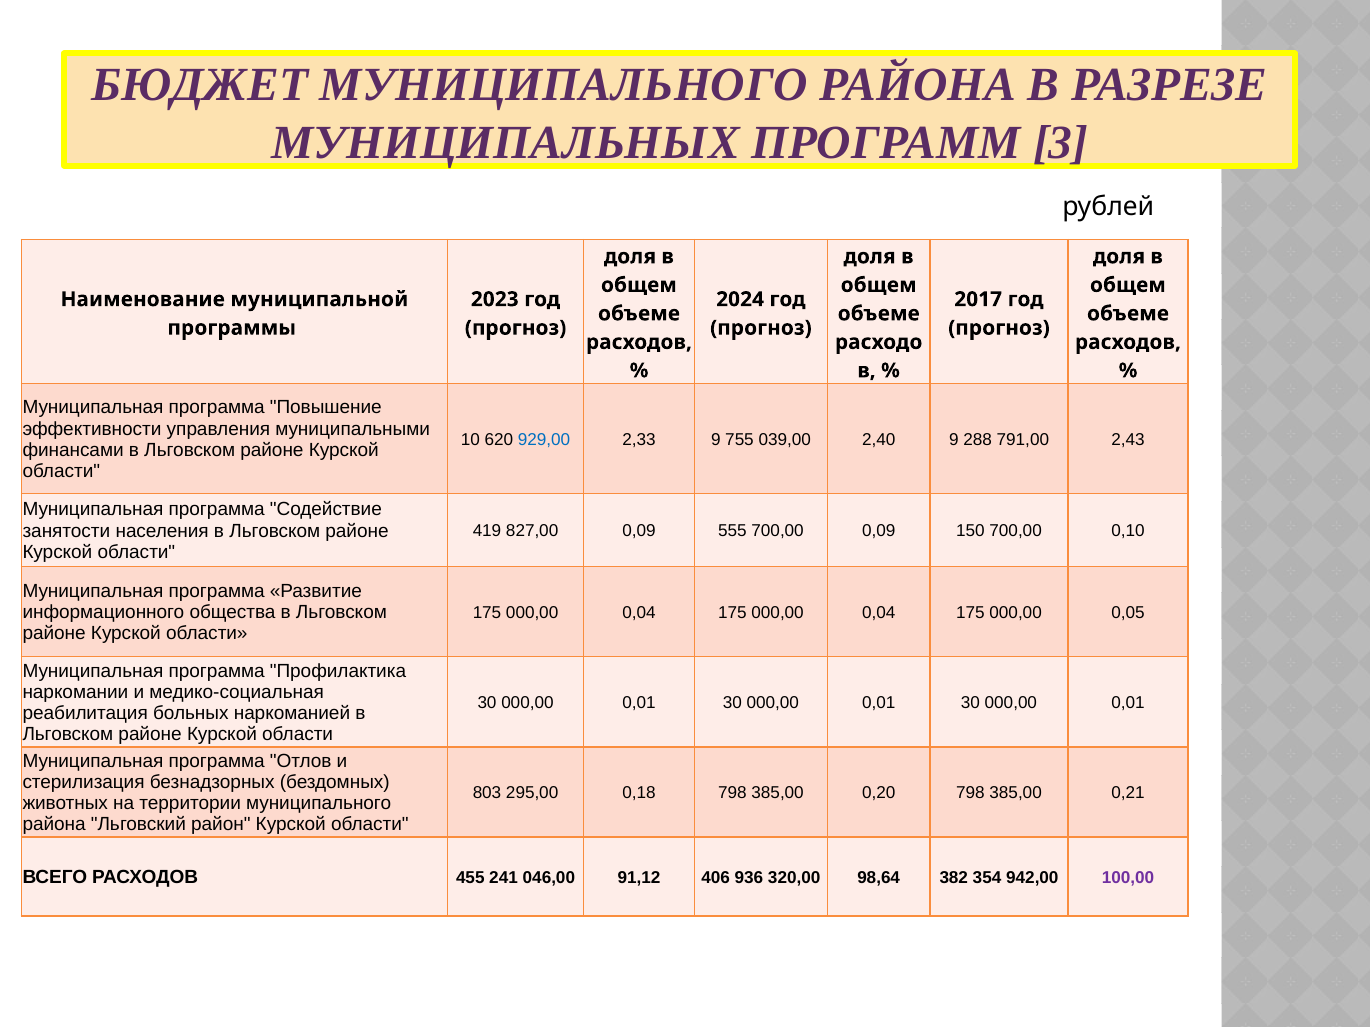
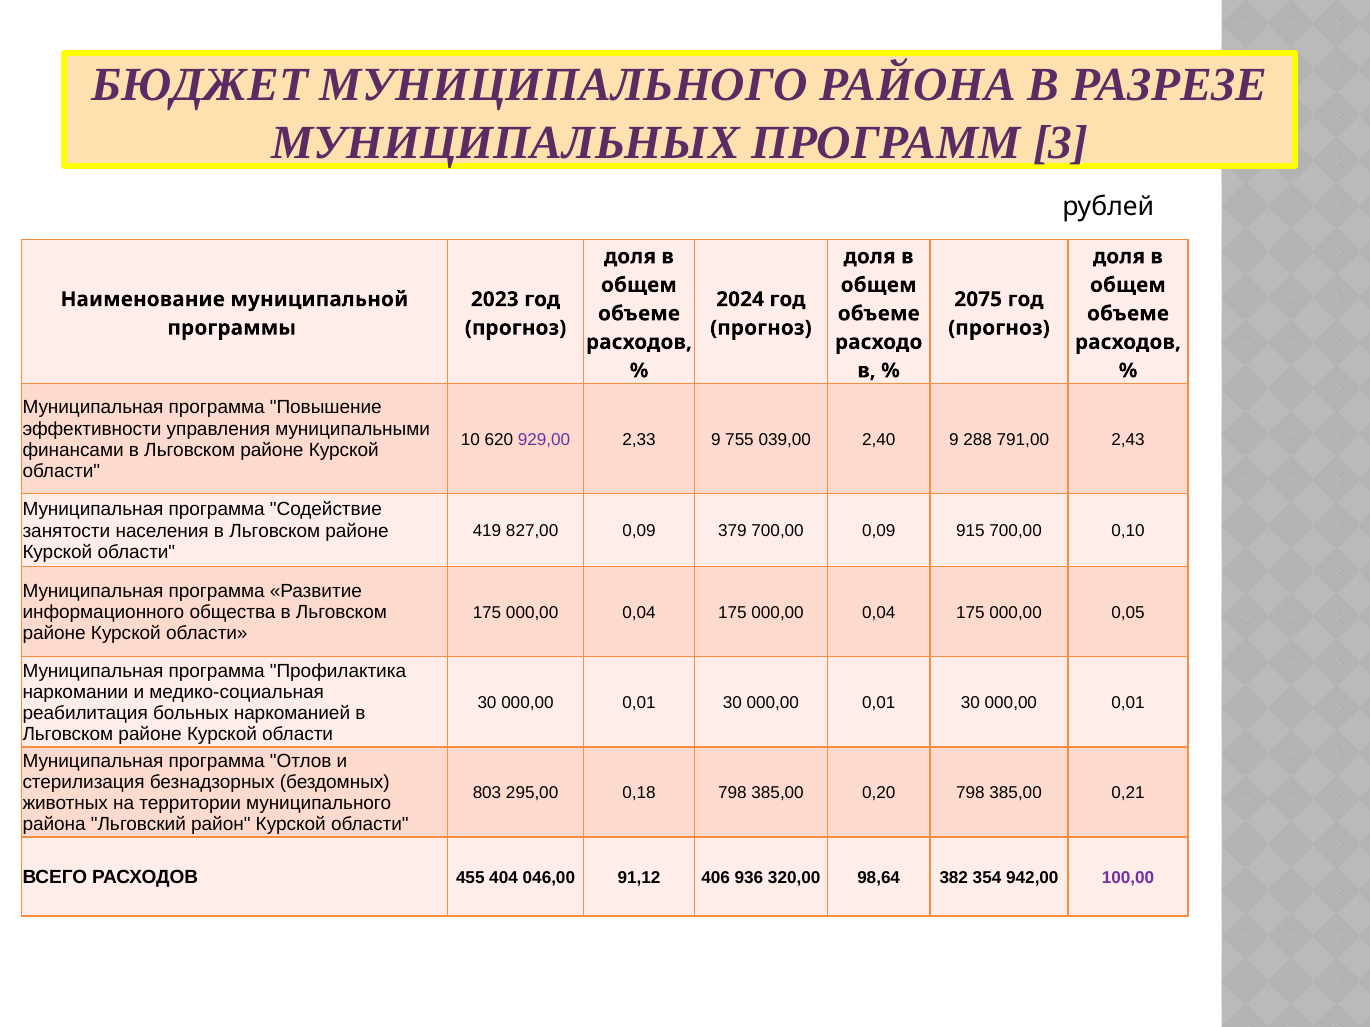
2017: 2017 -> 2075
929,00 colour: blue -> purple
555: 555 -> 379
150: 150 -> 915
241: 241 -> 404
